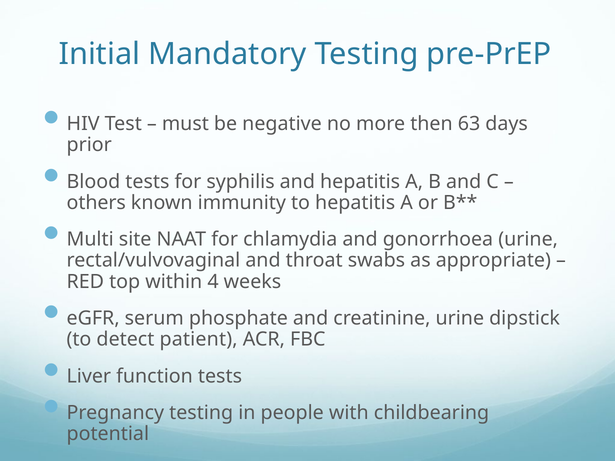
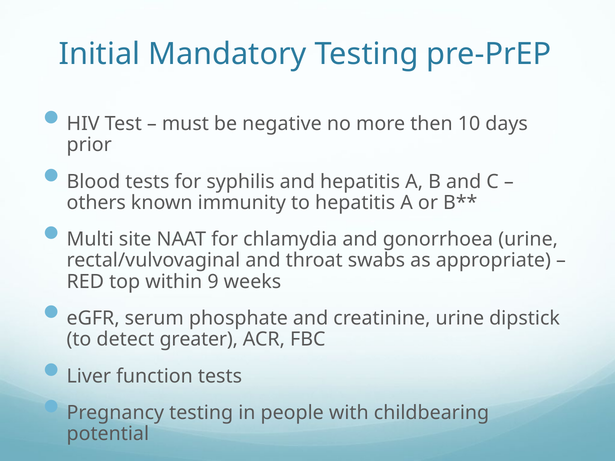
63: 63 -> 10
4: 4 -> 9
patient: patient -> greater
